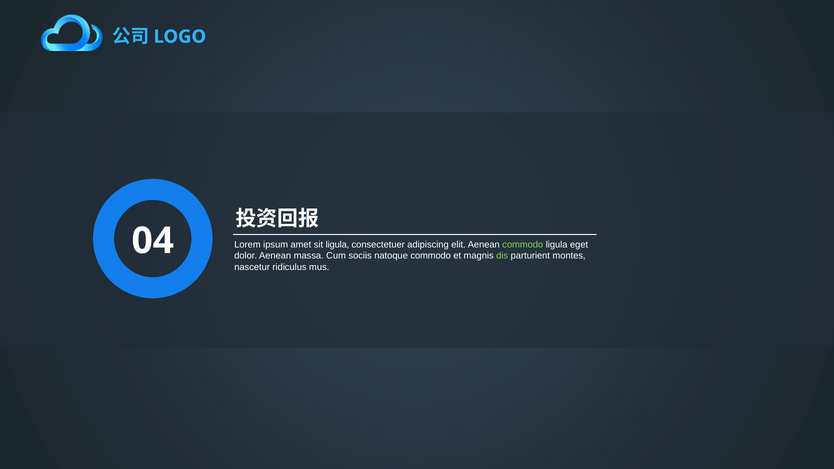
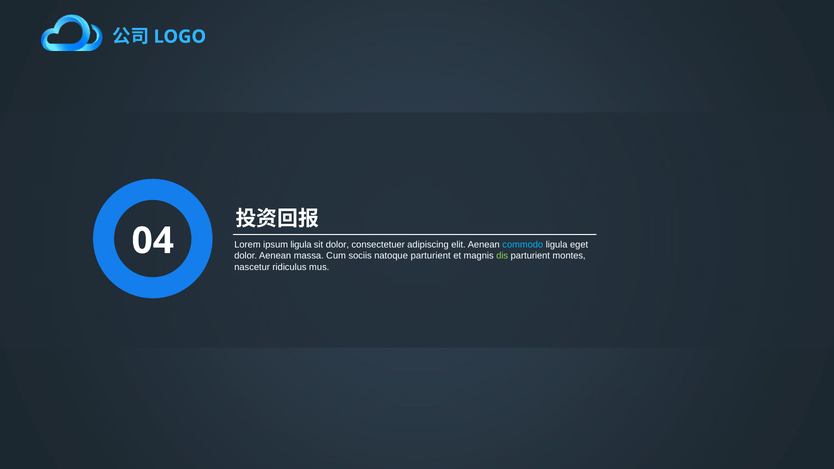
ipsum amet: amet -> ligula
sit ligula: ligula -> dolor
commodo at (523, 245) colour: light green -> light blue
natoque commodo: commodo -> parturient
